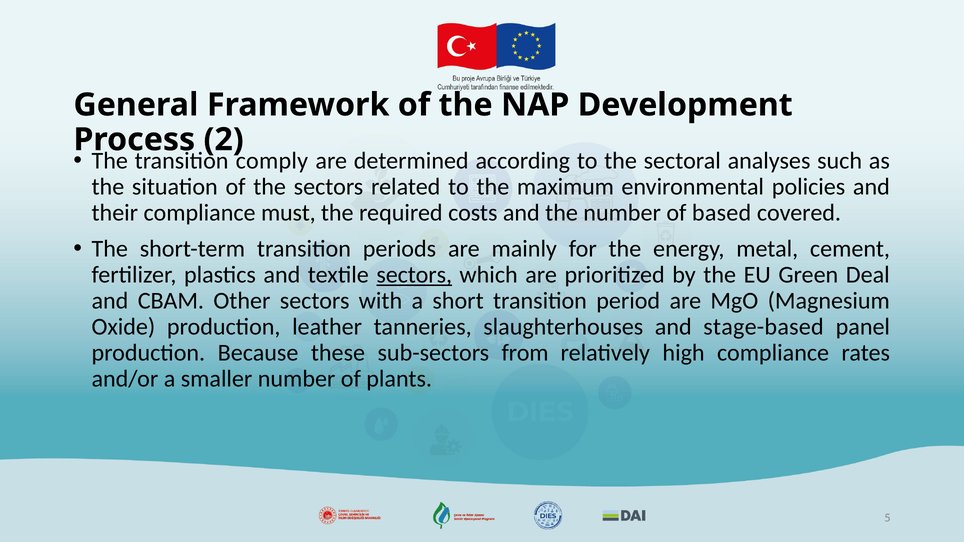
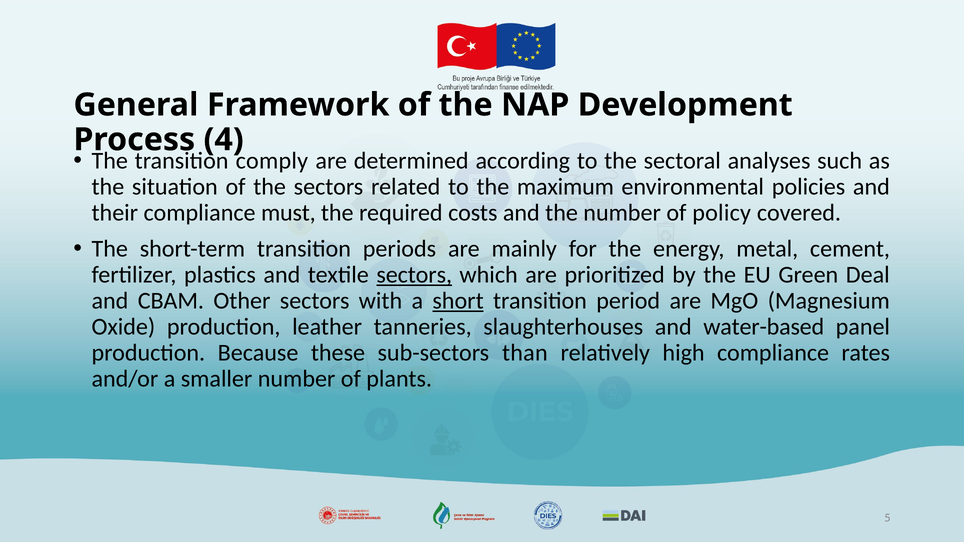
2: 2 -> 4
based: based -> policy
short underline: none -> present
stage-based: stage-based -> water-based
from: from -> than
